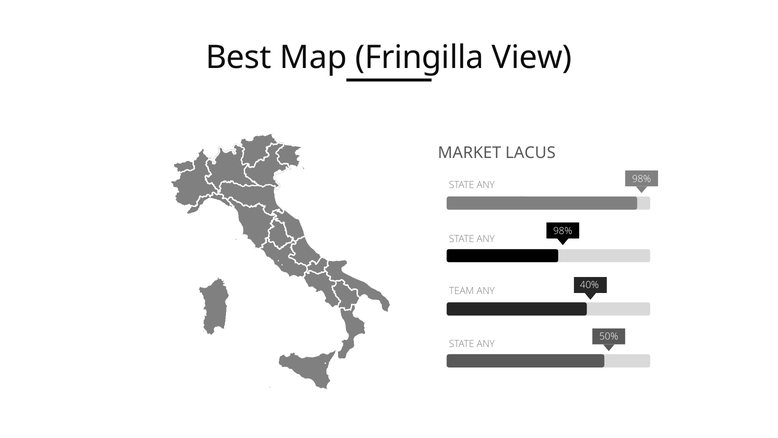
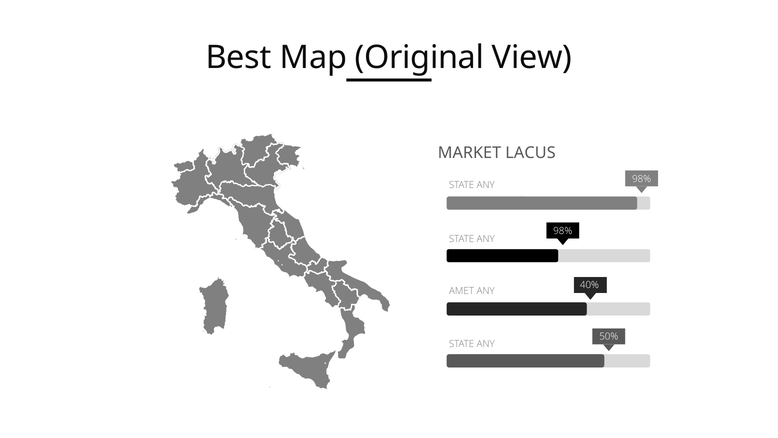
Fringilla: Fringilla -> Original
TEAM: TEAM -> AMET
